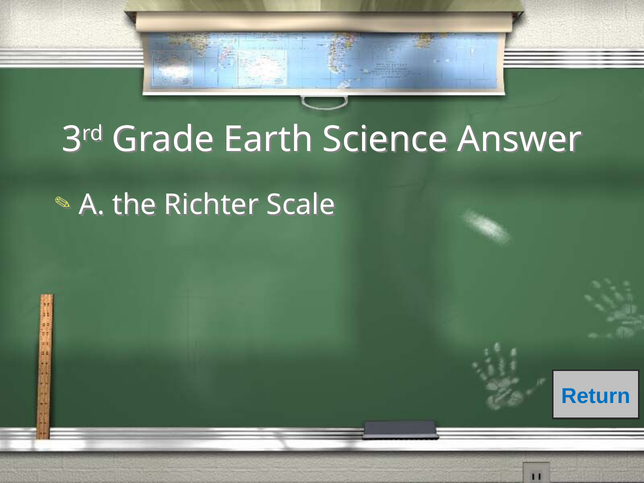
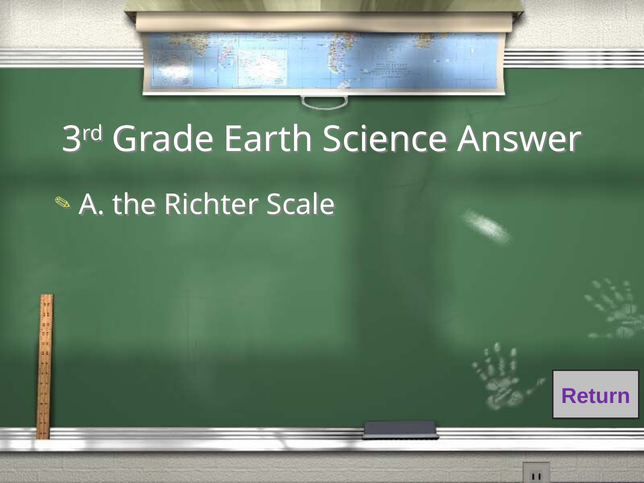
Return colour: blue -> purple
